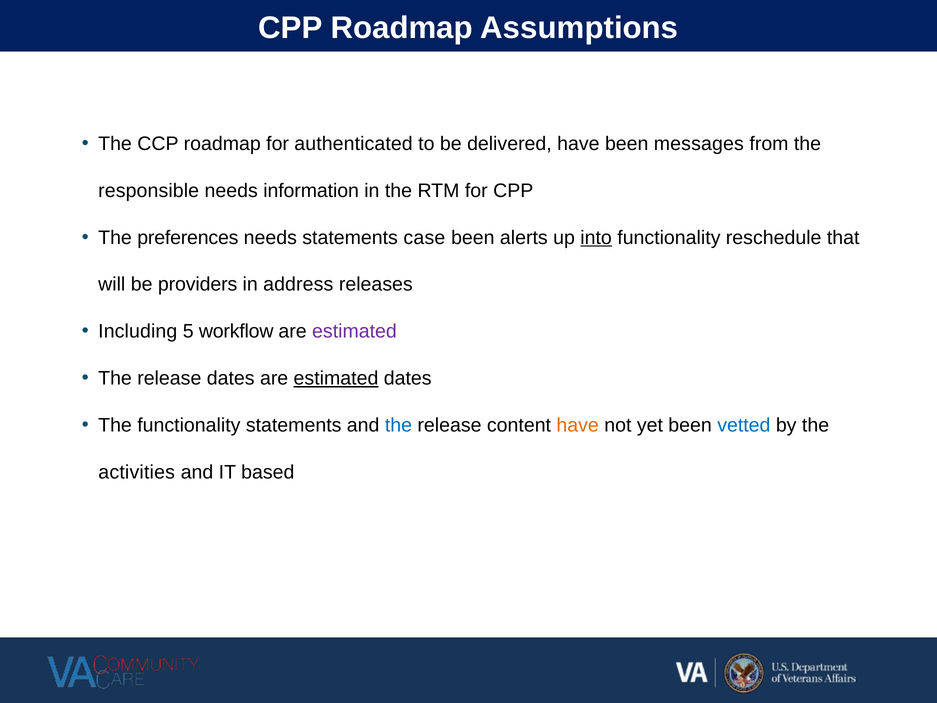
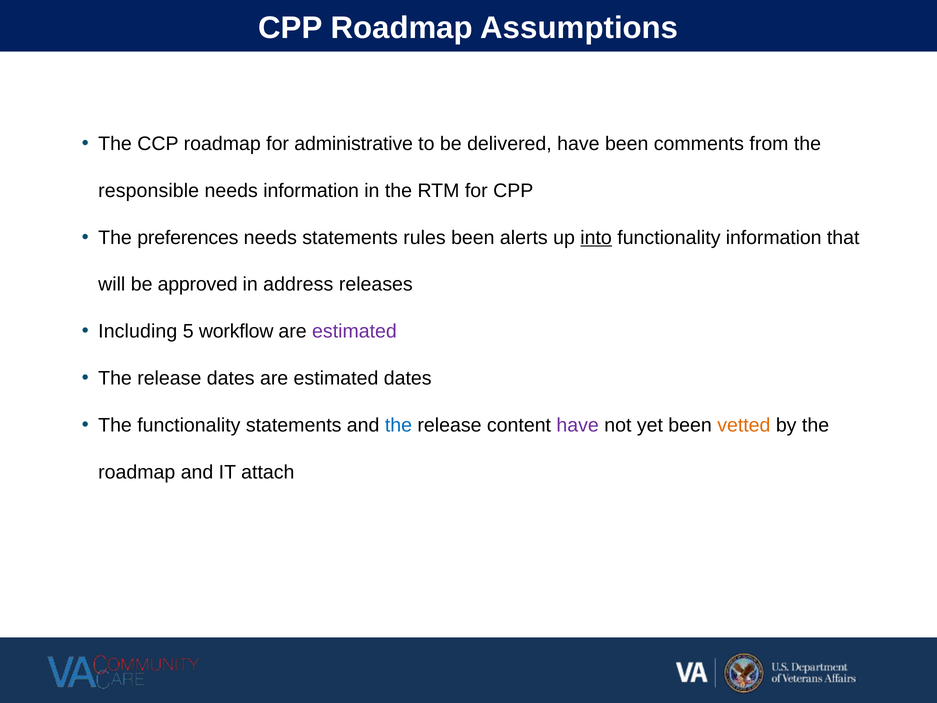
authenticated: authenticated -> administrative
messages: messages -> comments
case: case -> rules
functionality reschedule: reschedule -> information
providers: providers -> approved
estimated at (336, 378) underline: present -> none
have at (578, 425) colour: orange -> purple
vetted colour: blue -> orange
activities at (137, 472): activities -> roadmap
based: based -> attach
